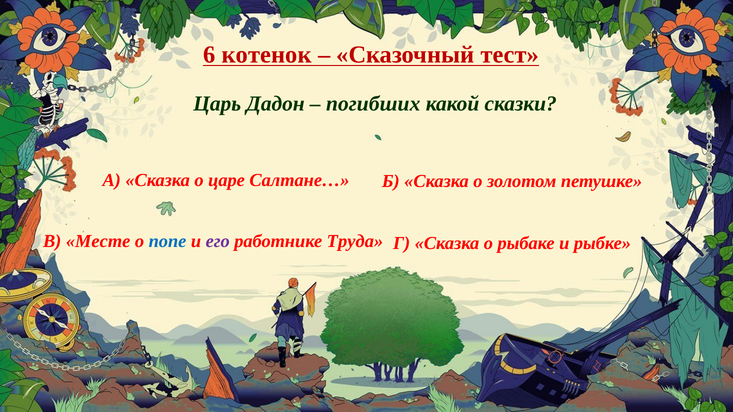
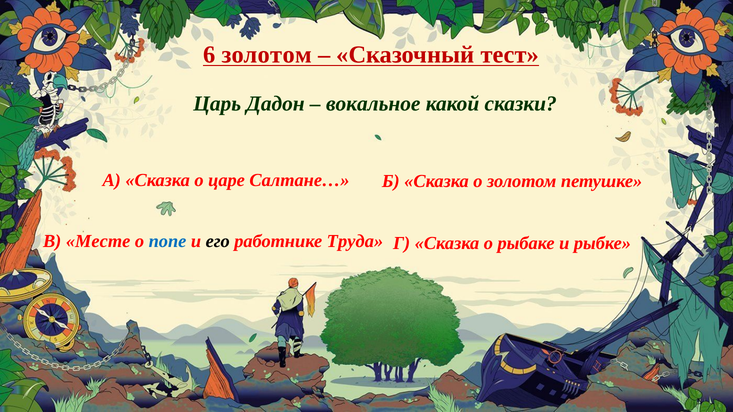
6 котенок: котенок -> золотом
погибших: погибших -> вокальное
его colour: purple -> black
